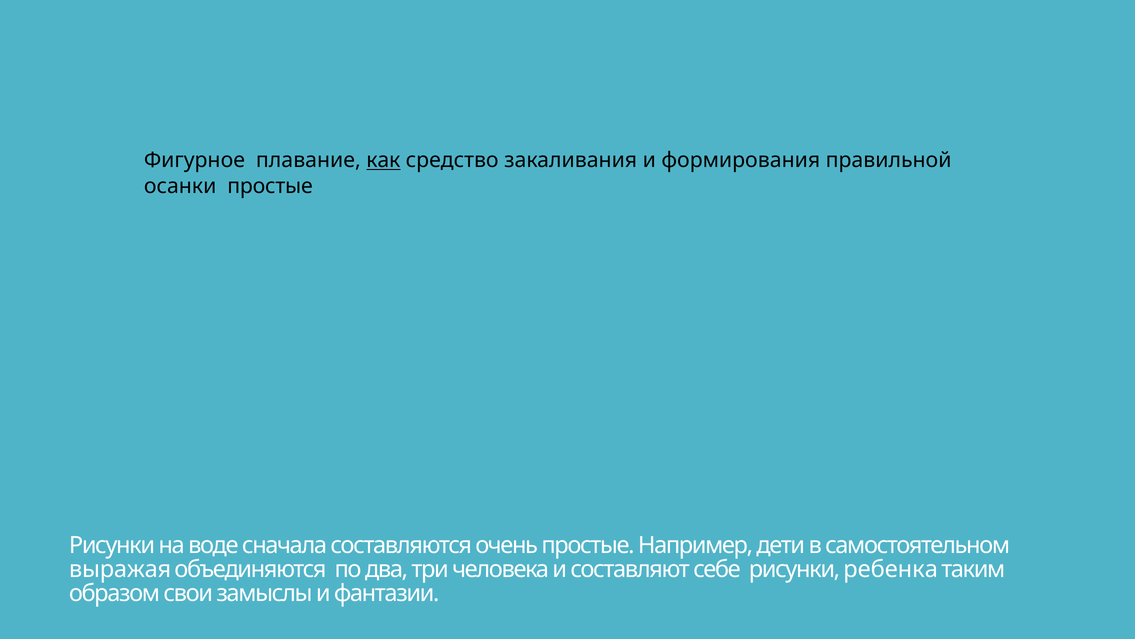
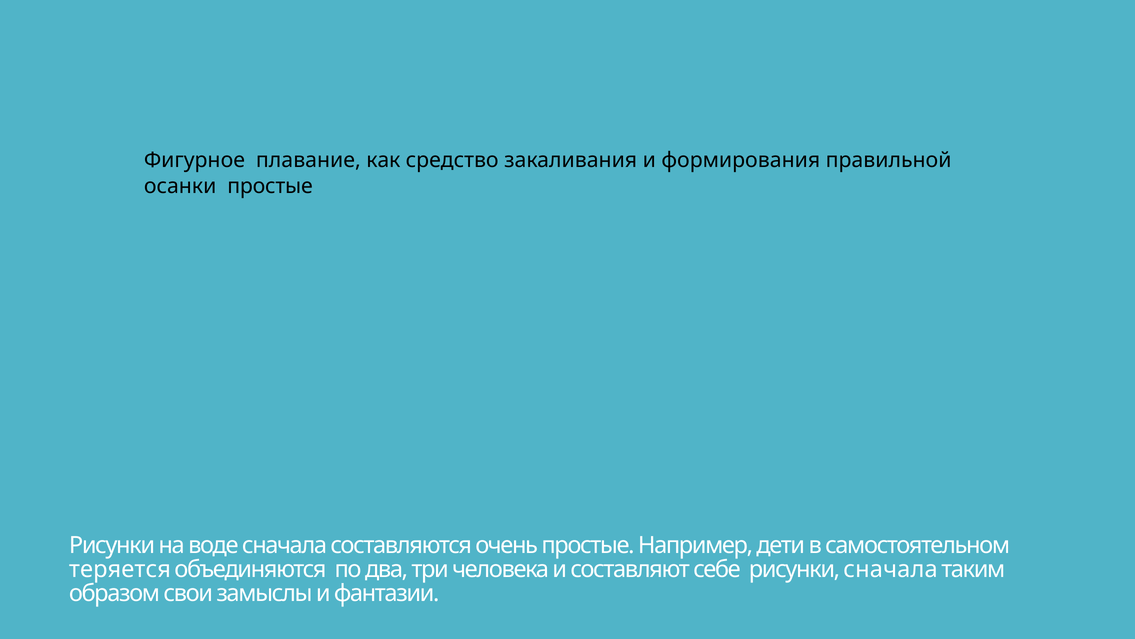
как underline: present -> none
выражая: выражая -> теряется
рисунки ребенка: ребенка -> сначала
